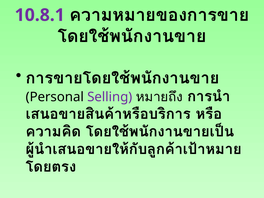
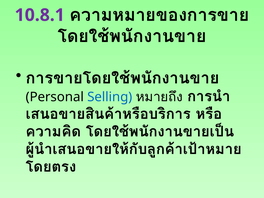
Selling colour: purple -> blue
